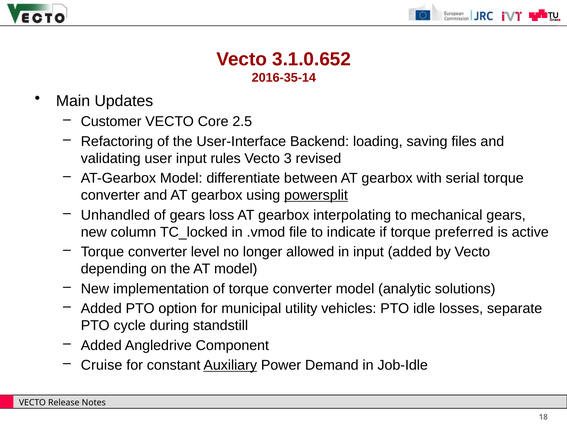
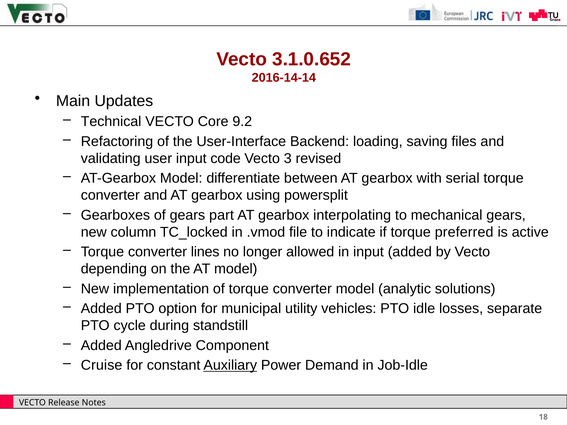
2016-35-14: 2016-35-14 -> 2016-14-14
Customer: Customer -> Technical
2.5: 2.5 -> 9.2
rules: rules -> code
powersplit underline: present -> none
Unhandled: Unhandled -> Gearboxes
loss: loss -> part
level: level -> lines
